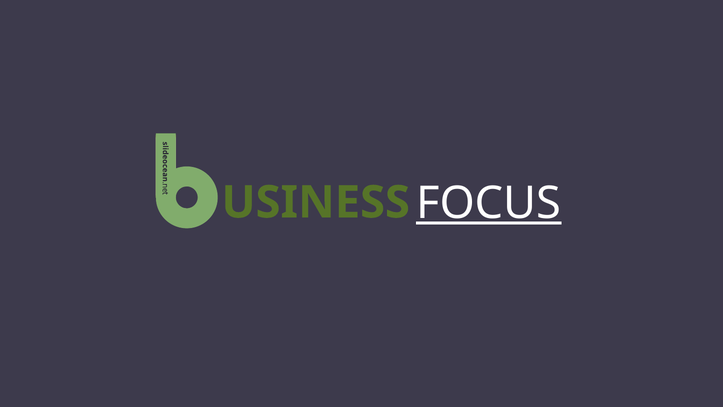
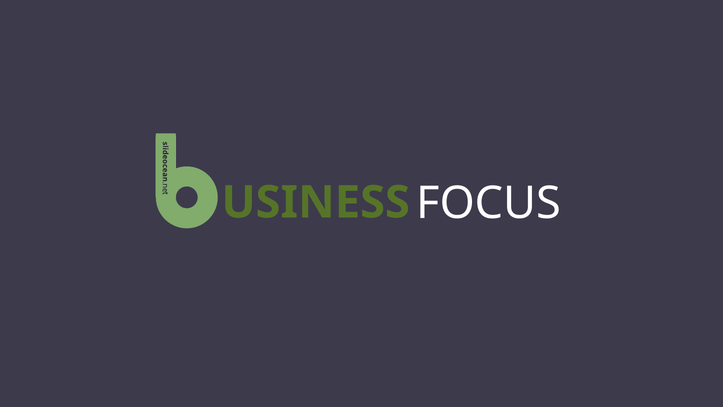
FOCUS underline: present -> none
